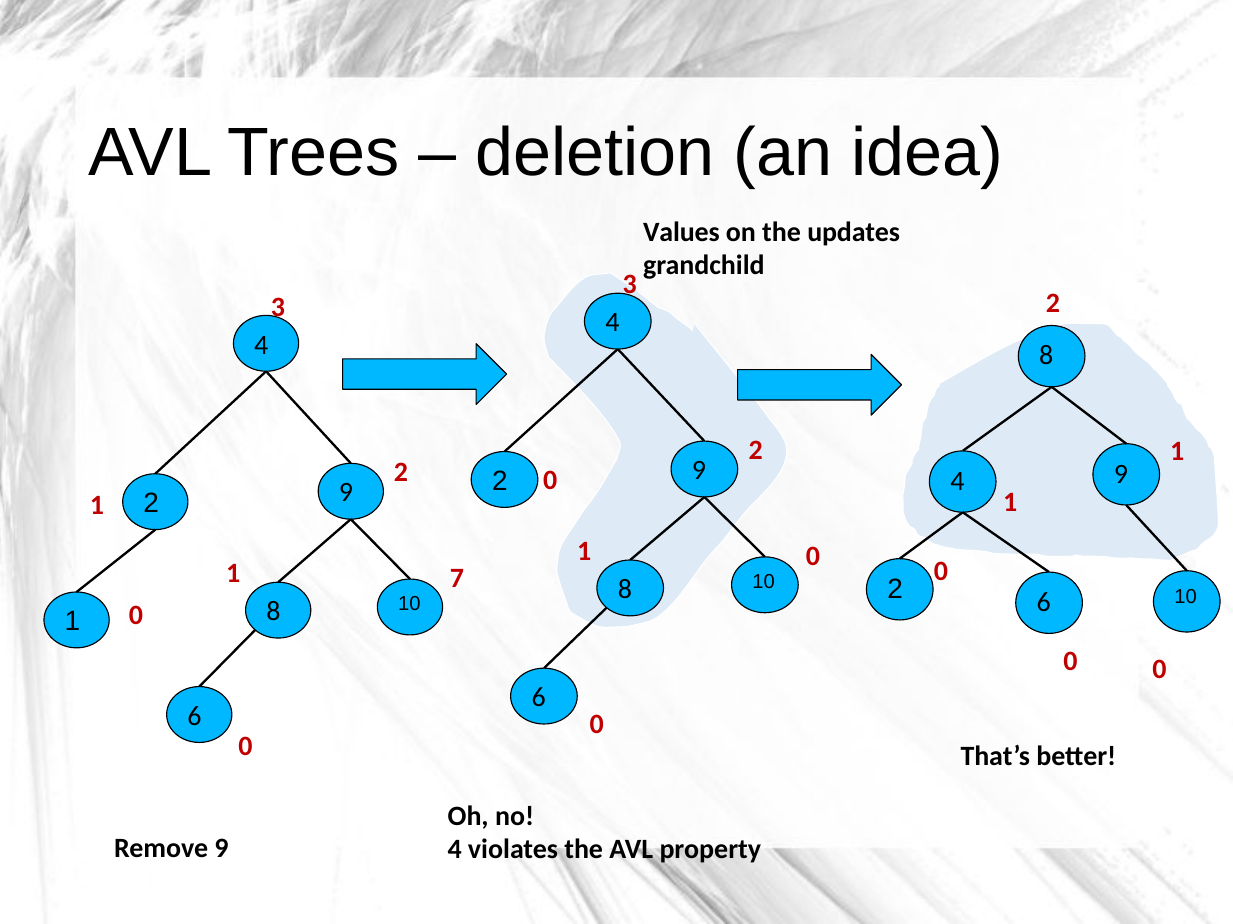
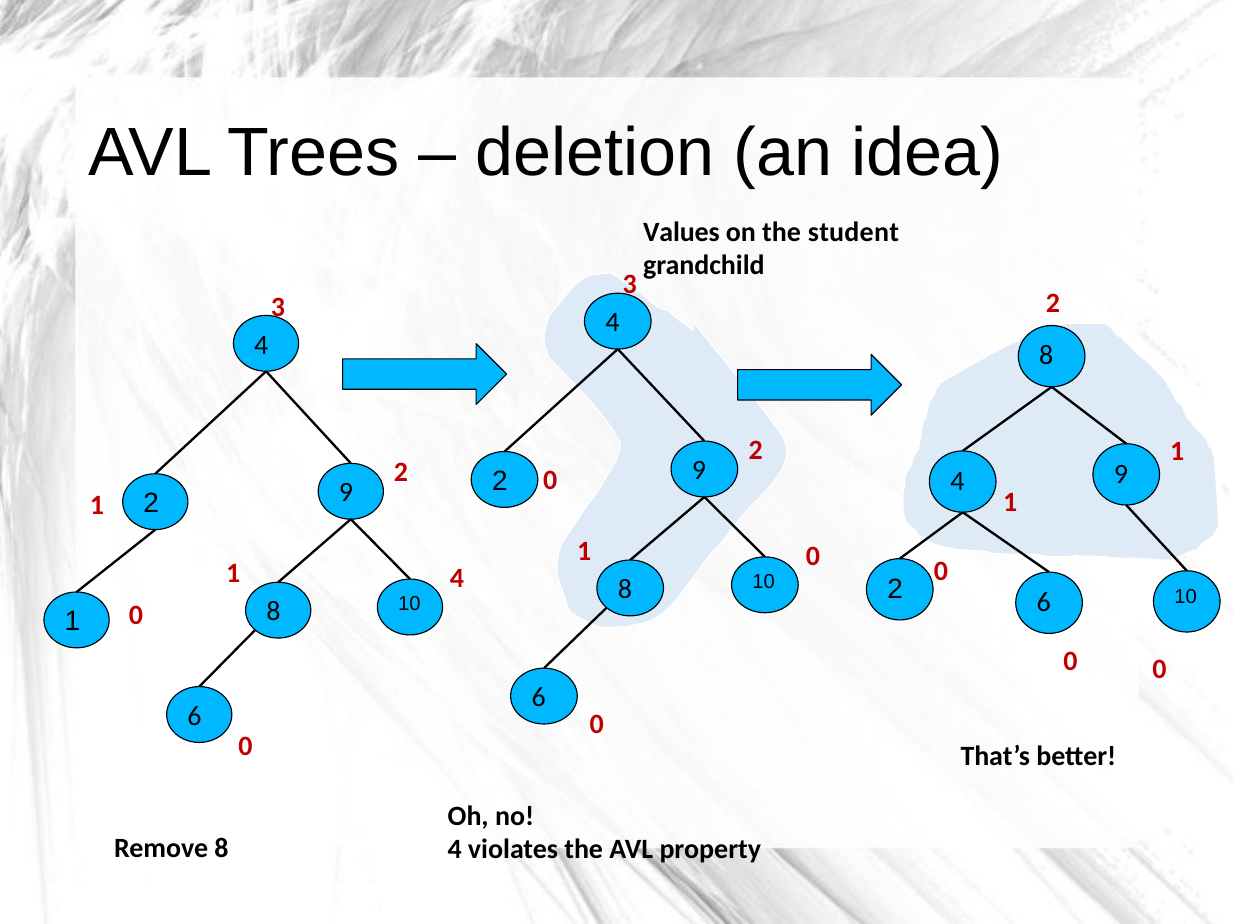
updates: updates -> student
1 7: 7 -> 4
Remove 9: 9 -> 8
